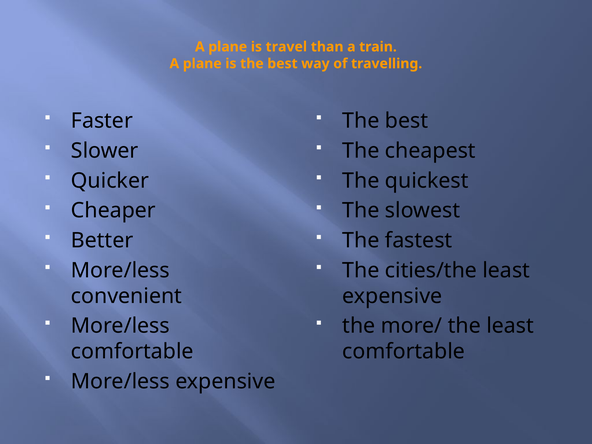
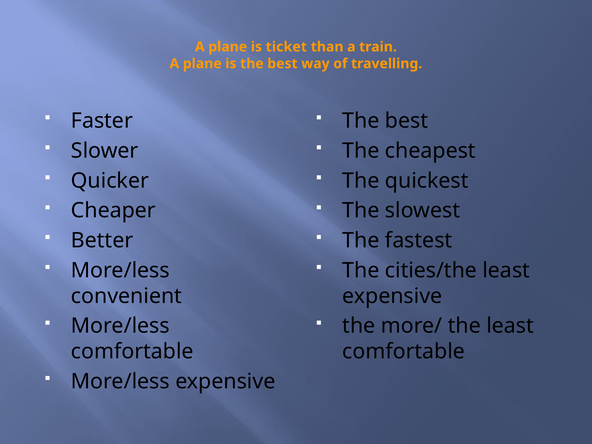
travel: travel -> ticket
